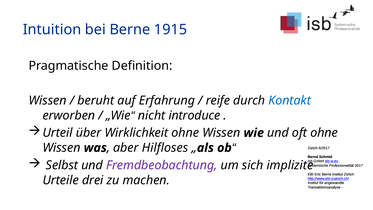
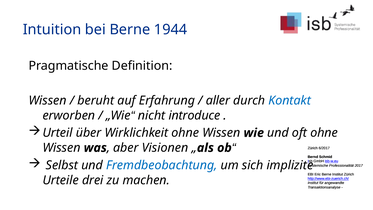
1915: 1915 -> 1944
reife: reife -> aller
Hilfloses: Hilfloses -> Visionen
Fremdbeobachtung colour: purple -> blue
